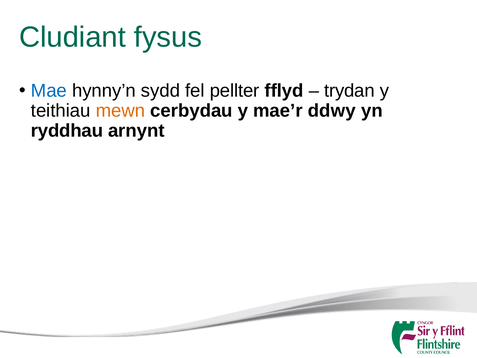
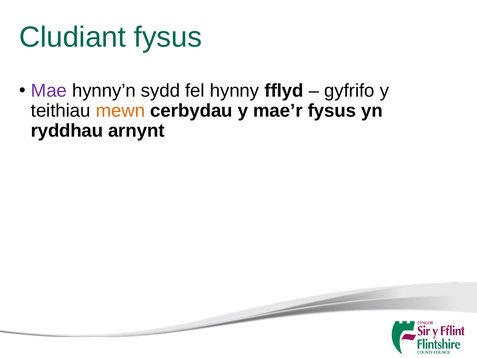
Mae colour: blue -> purple
pellter: pellter -> hynny
trydan: trydan -> gyfrifo
mae’r ddwy: ddwy -> fysus
